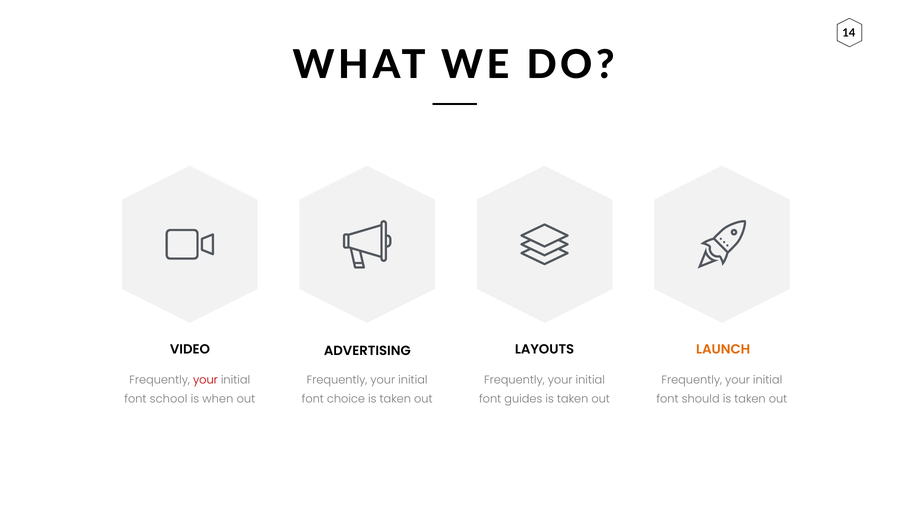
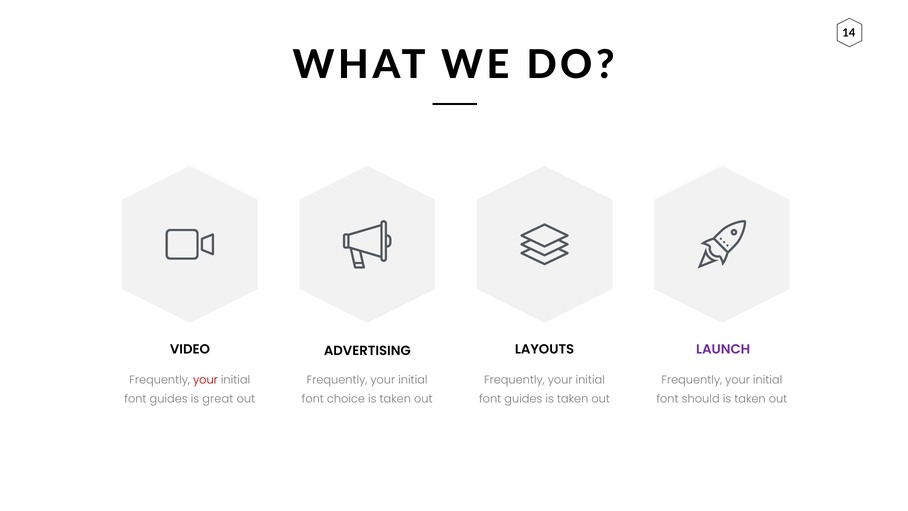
LAUNCH colour: orange -> purple
school at (169, 399): school -> guides
when: when -> great
